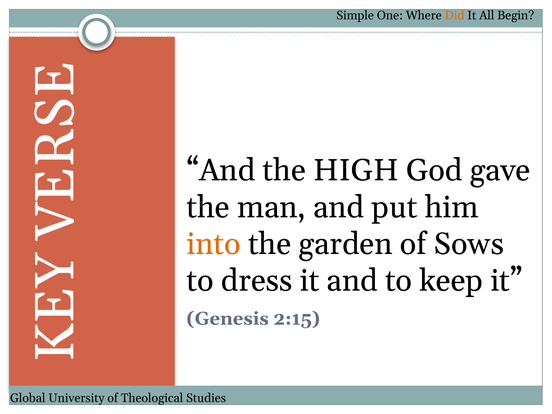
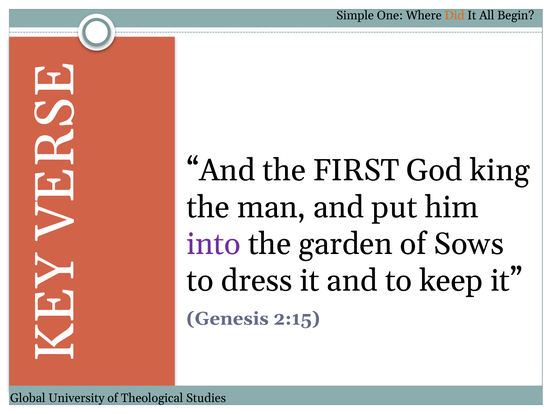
HIGH: HIGH -> FIRST
gave: gave -> king
into colour: orange -> purple
